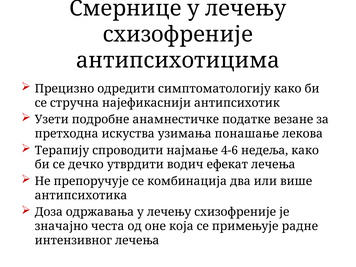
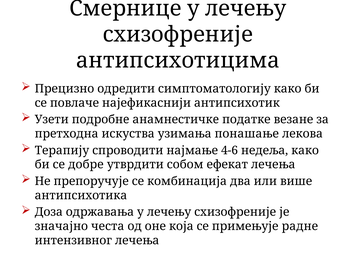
стручна: стручна -> повлаче
дечко: дечко -> добре
водич: водич -> собом
